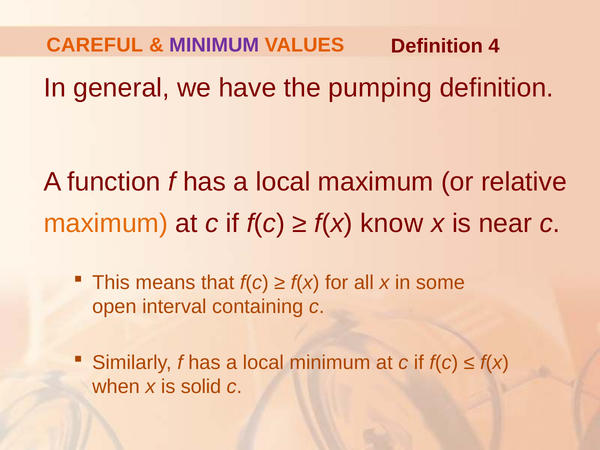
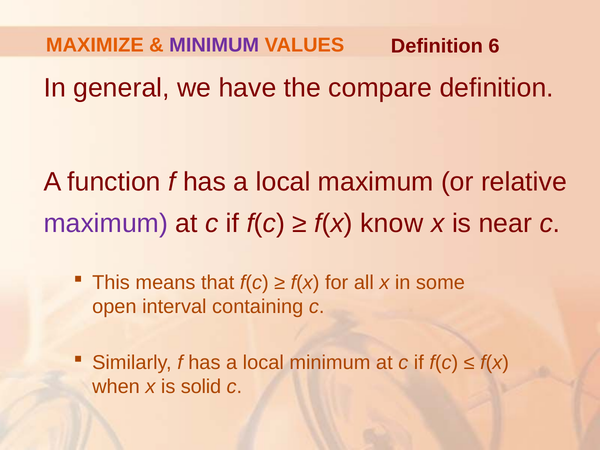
CAREFUL: CAREFUL -> MAXIMIZE
4: 4 -> 6
pumping: pumping -> compare
maximum at (106, 223) colour: orange -> purple
